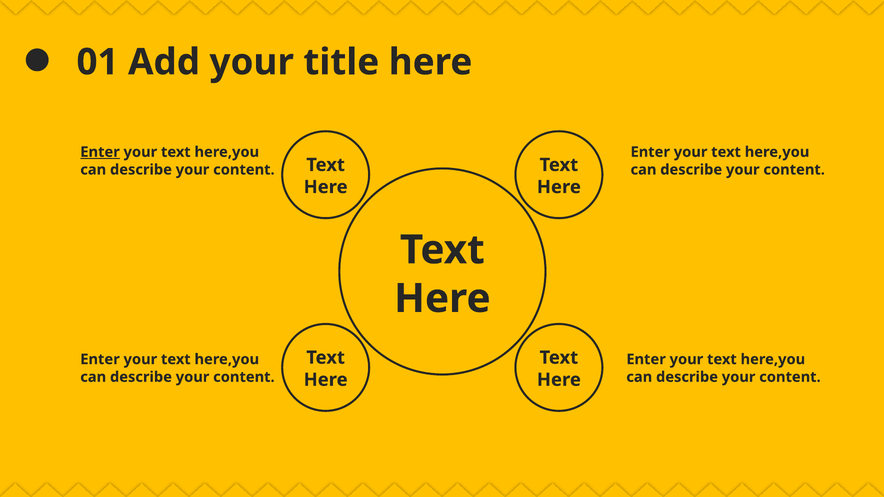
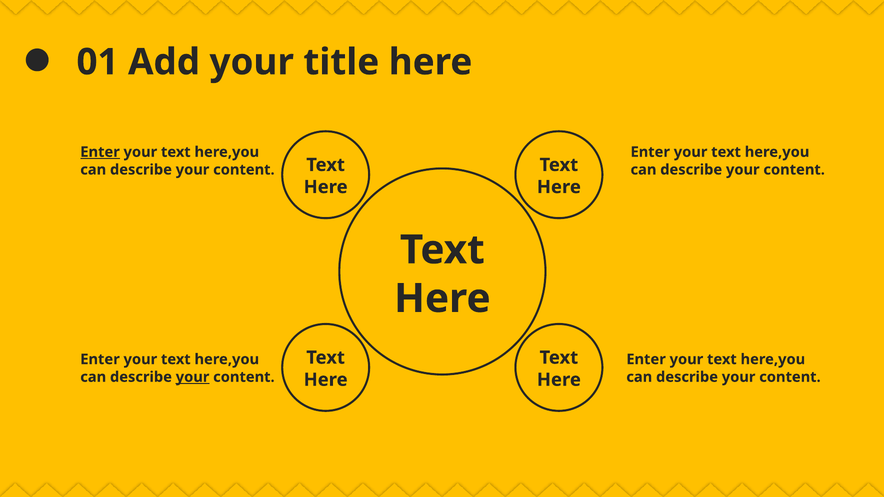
your at (193, 377) underline: none -> present
